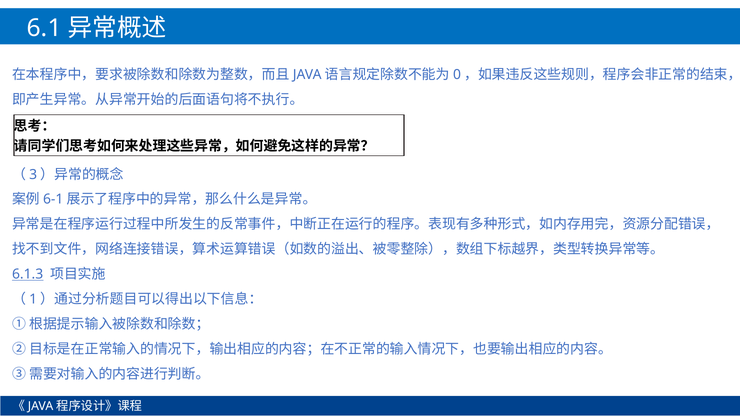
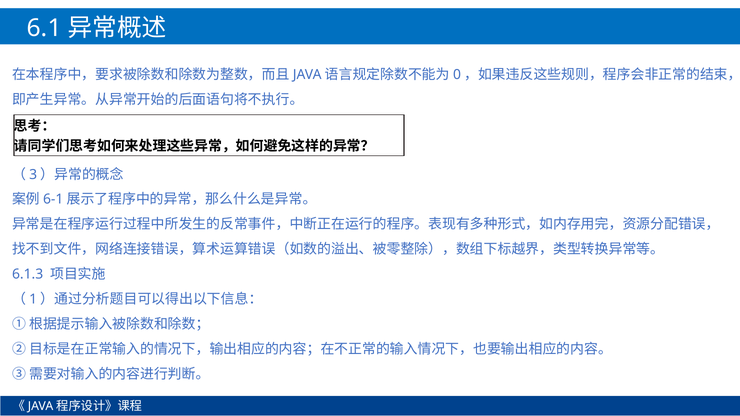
6.1.3 underline: present -> none
